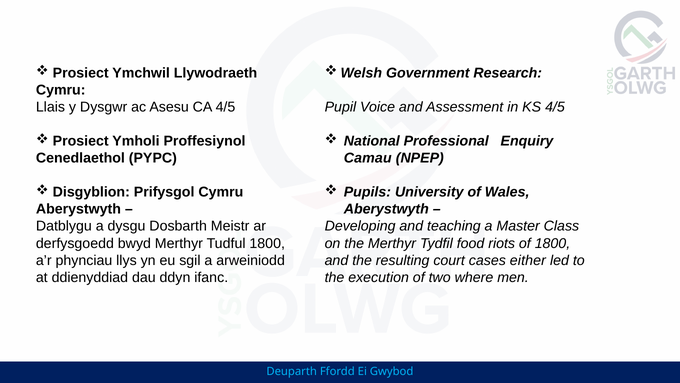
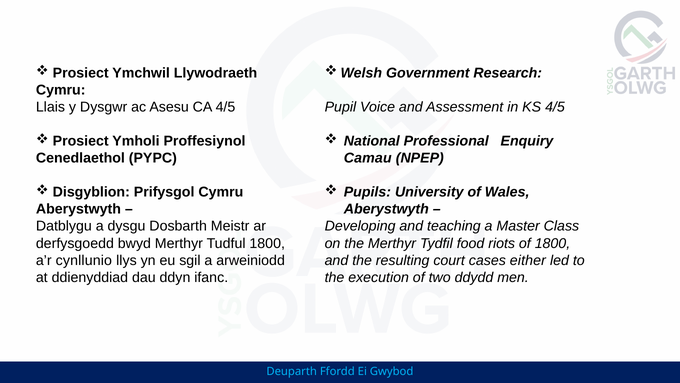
phynciau: phynciau -> cynllunio
where: where -> ddydd
